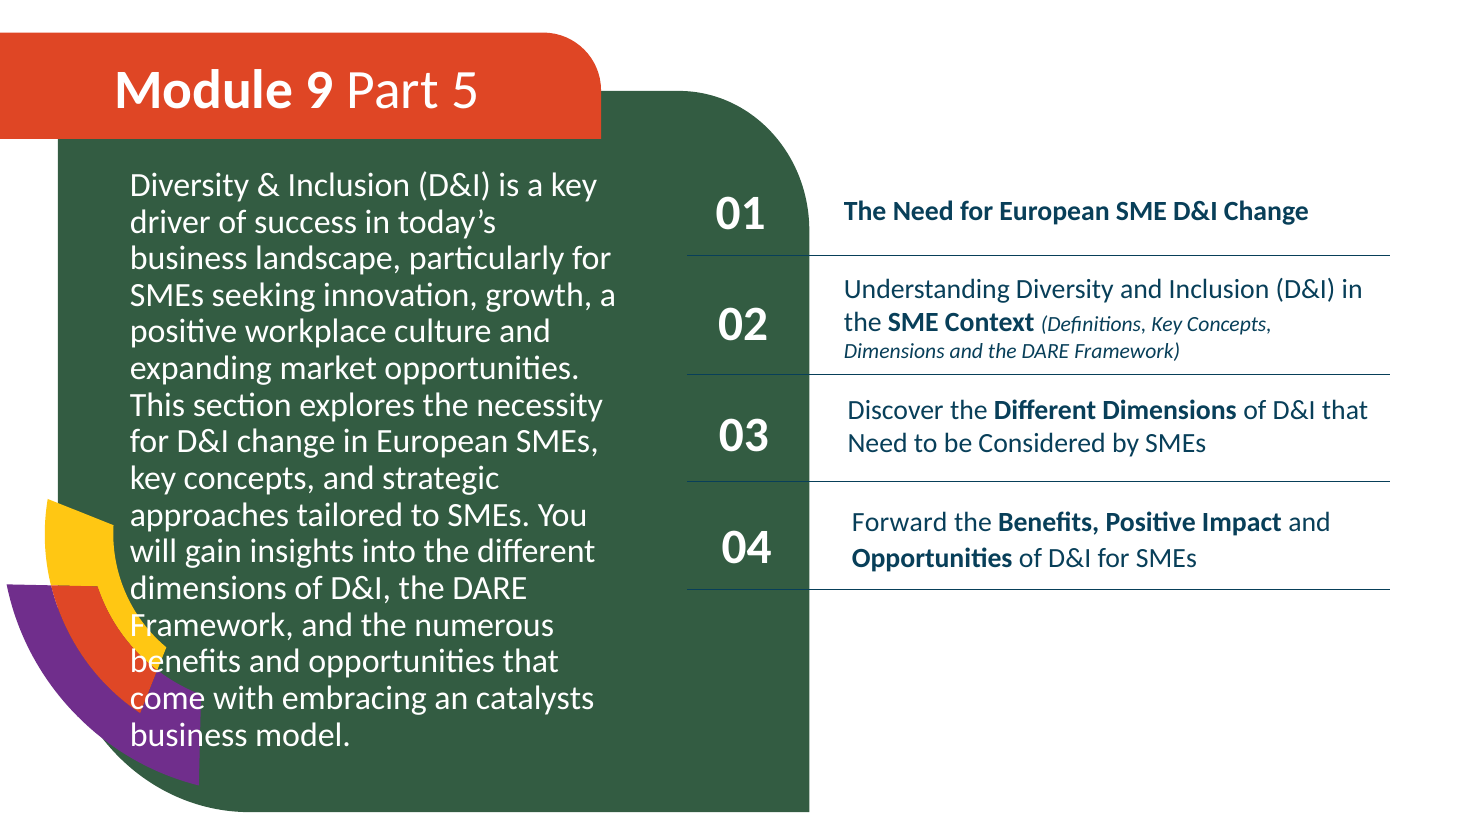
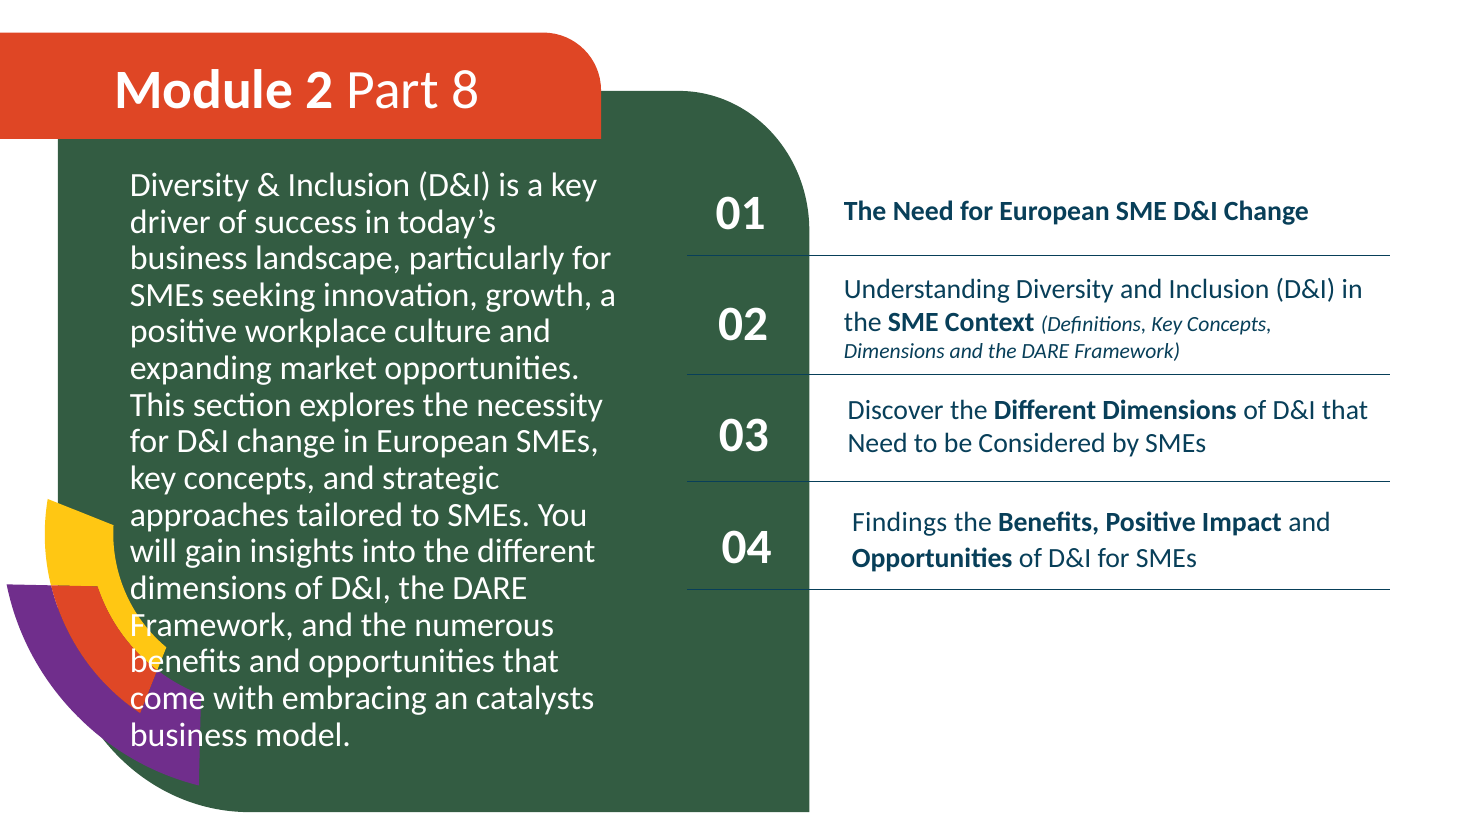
9: 9 -> 2
5: 5 -> 8
Forward: Forward -> Findings
